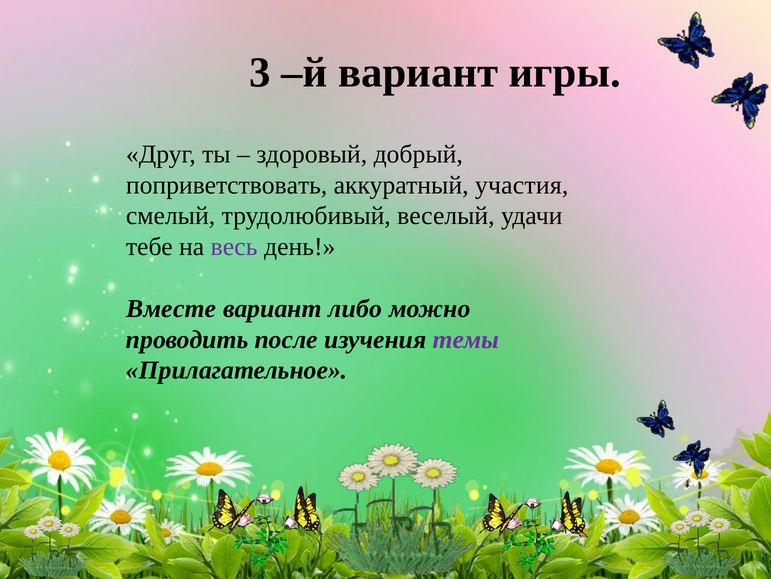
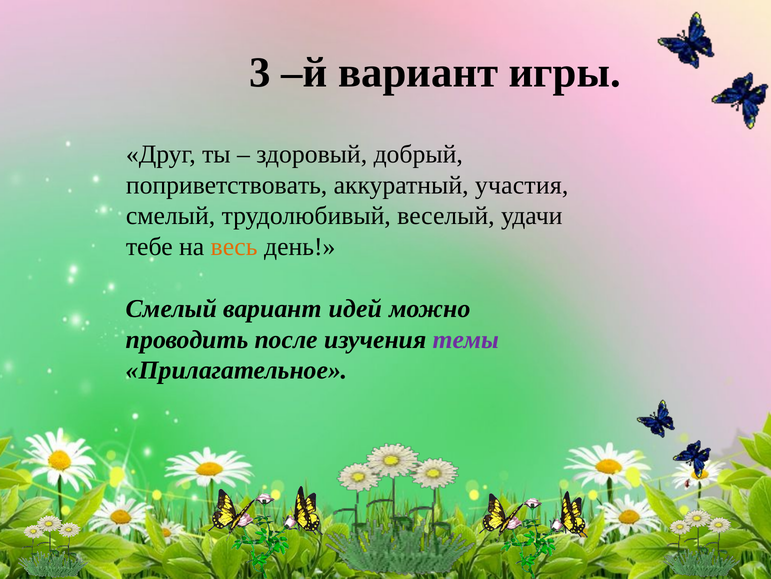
весь colour: purple -> orange
Вместе at (171, 308): Вместе -> Смелый
либо: либо -> идей
